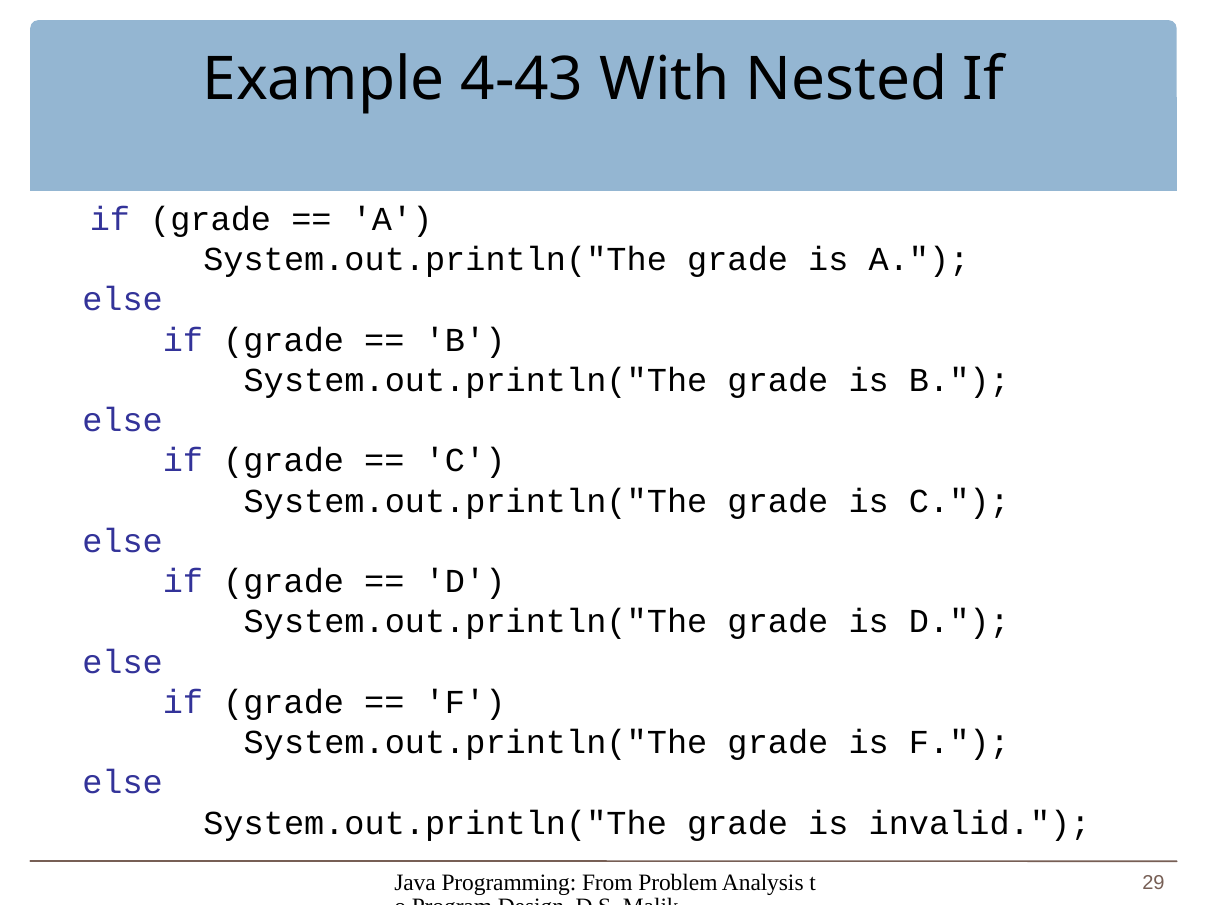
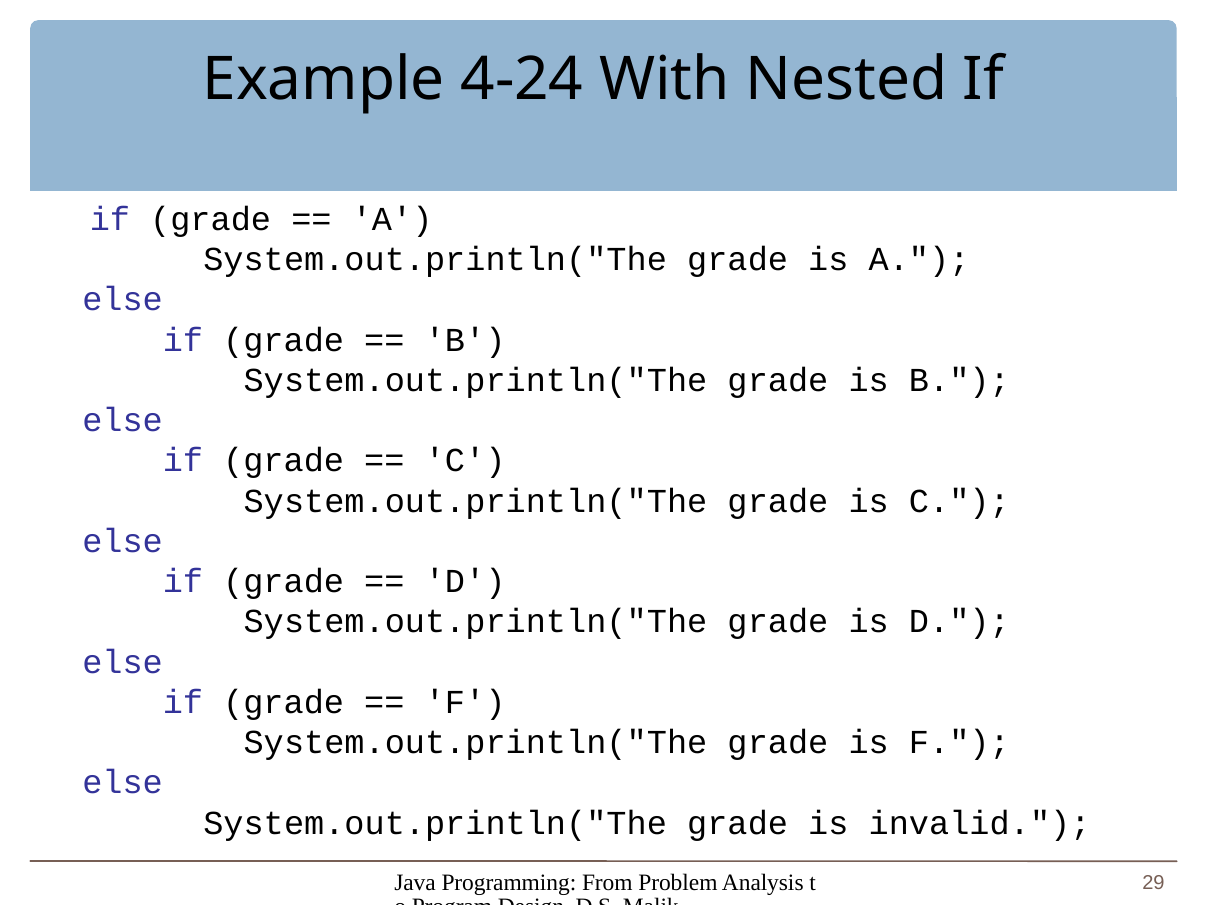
4-43: 4-43 -> 4-24
